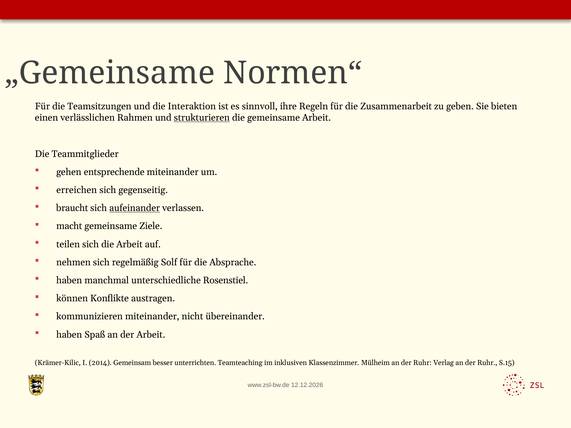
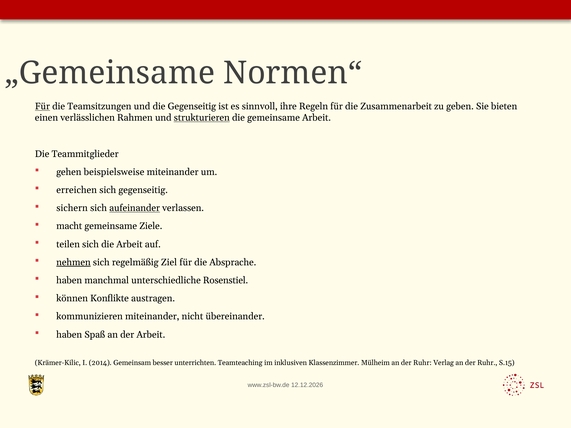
Für at (42, 106) underline: none -> present
die Interaktion: Interaktion -> Gegenseitig
entsprechende: entsprechende -> beispielsweise
braucht: braucht -> sichern
nehmen underline: none -> present
Solf: Solf -> Ziel
